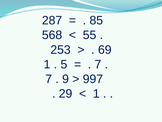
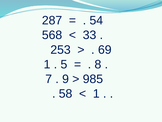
85: 85 -> 54
55: 55 -> 33
7 at (98, 64): 7 -> 8
997: 997 -> 985
29: 29 -> 58
